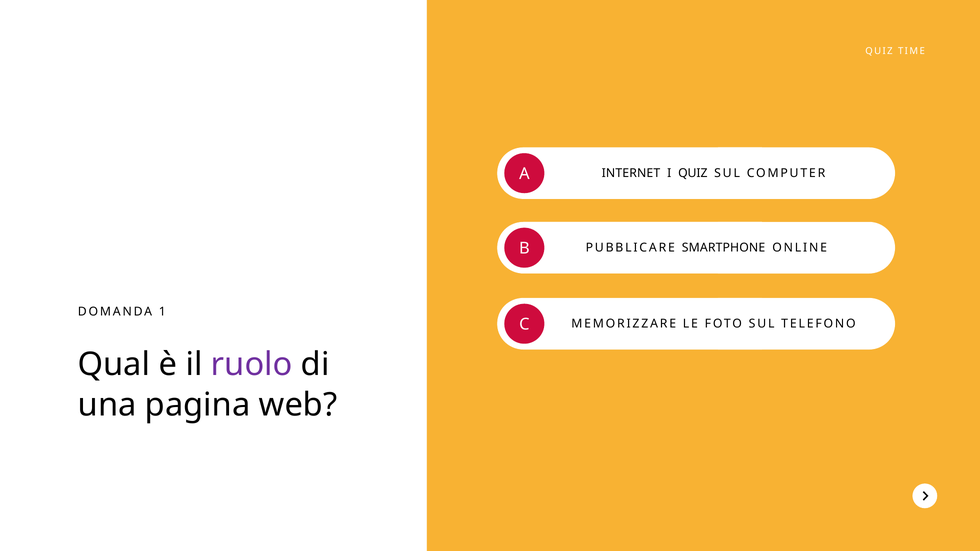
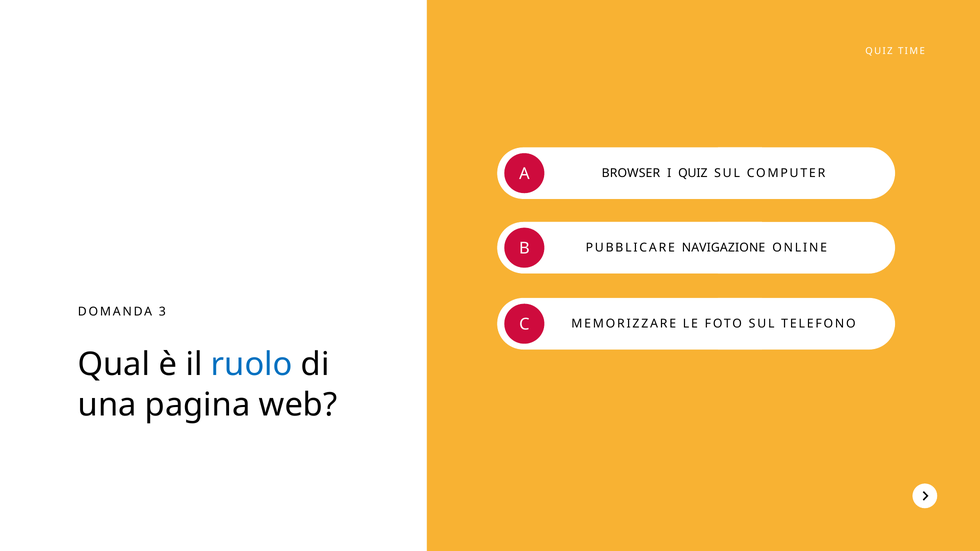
INTERNET: INTERNET -> BROWSER
SMARTPHONE: SMARTPHONE -> NAVIGAZIONE
1: 1 -> 3
ruolo colour: purple -> blue
